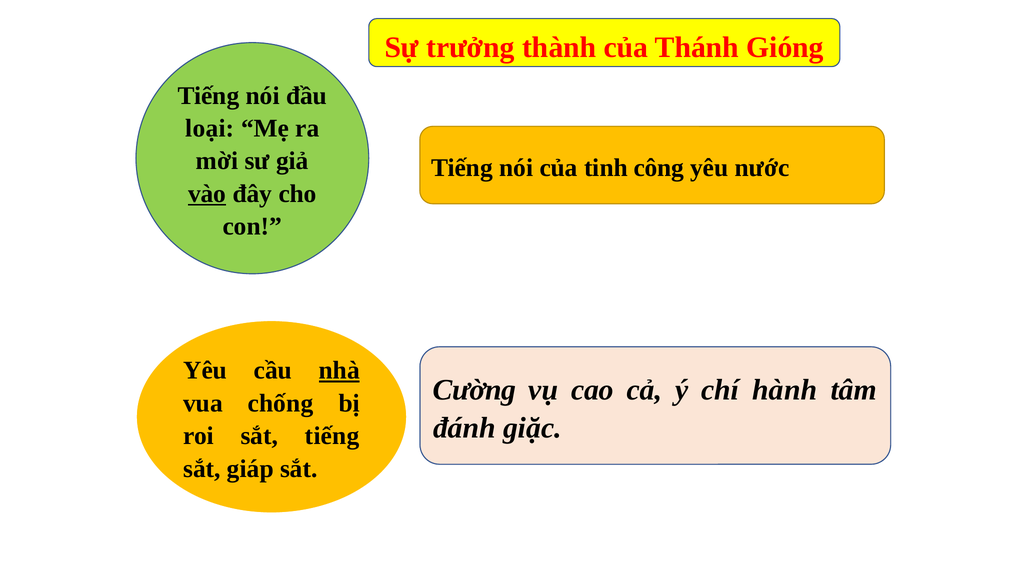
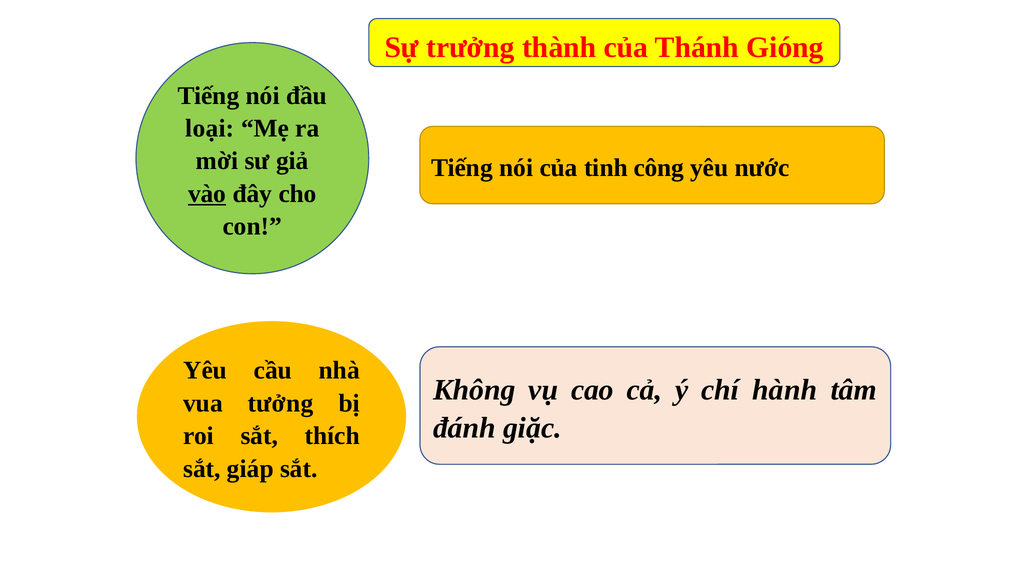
nhà underline: present -> none
Cường: Cường -> Không
chống: chống -> tưởng
sắt tiếng: tiếng -> thích
